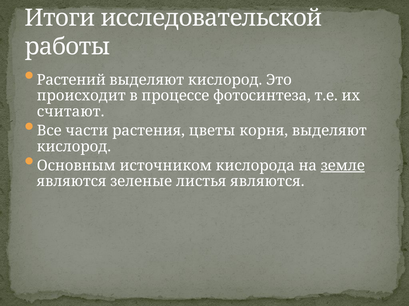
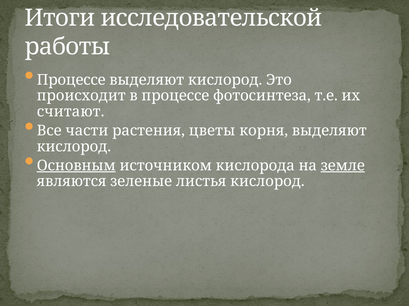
Растений at (71, 80): Растений -> Процессе
Основным underline: none -> present
листья являются: являются -> кислород
